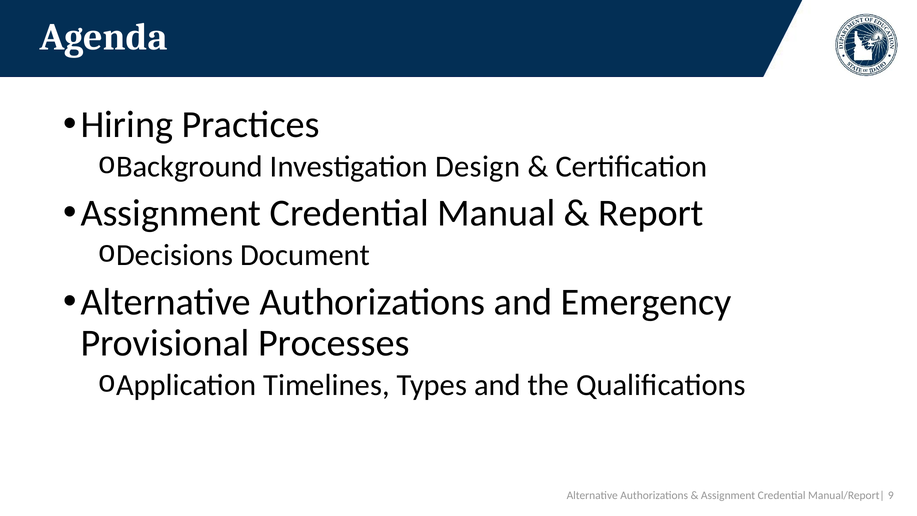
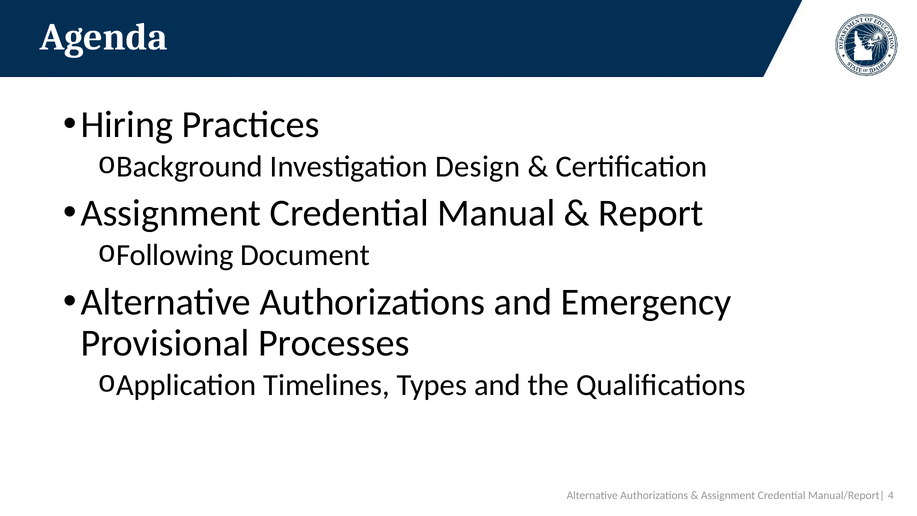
Decisions: Decisions -> Following
9: 9 -> 4
